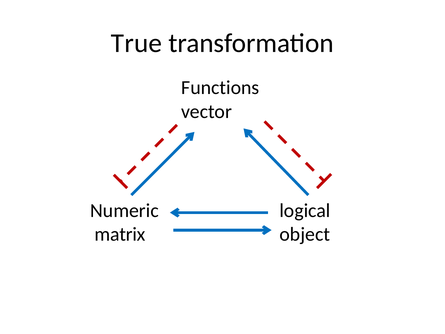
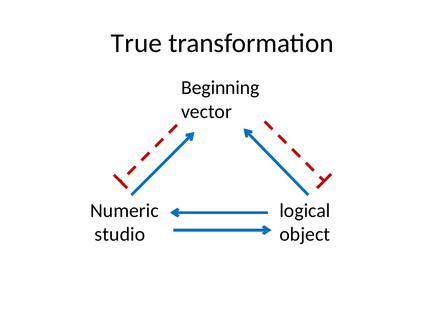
Functions: Functions -> Beginning
matrix: matrix -> studio
